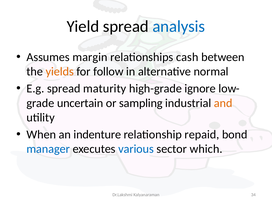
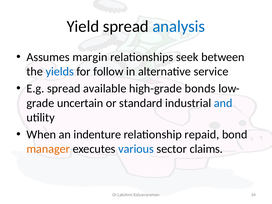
cash: cash -> seek
yields colour: orange -> blue
normal: normal -> service
maturity: maturity -> available
ignore: ignore -> bonds
sampling: sampling -> standard
and colour: orange -> blue
manager colour: blue -> orange
which: which -> claims
